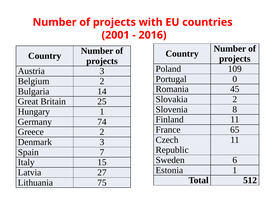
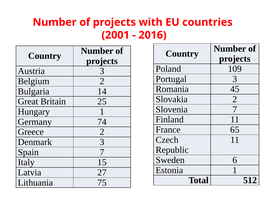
Portugal 0: 0 -> 3
Slovenia 8: 8 -> 7
